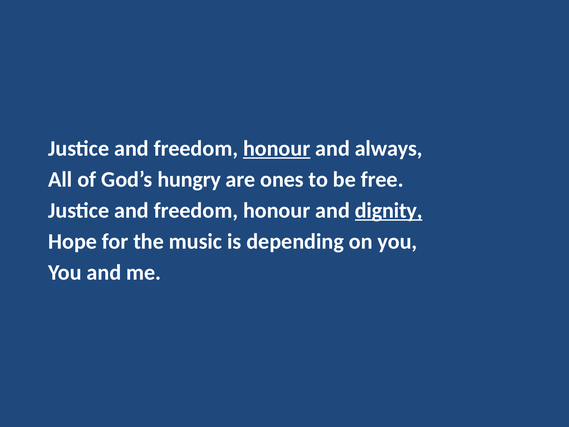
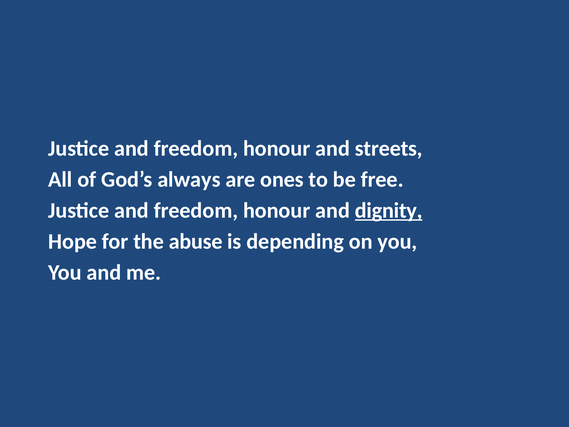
honour at (277, 148) underline: present -> none
always: always -> streets
hungry: hungry -> always
music: music -> abuse
